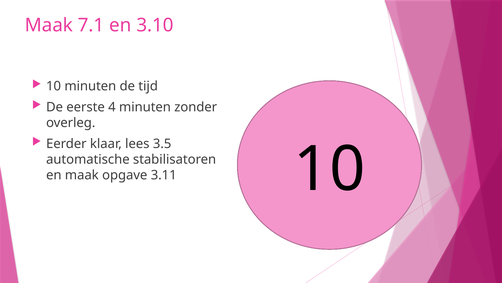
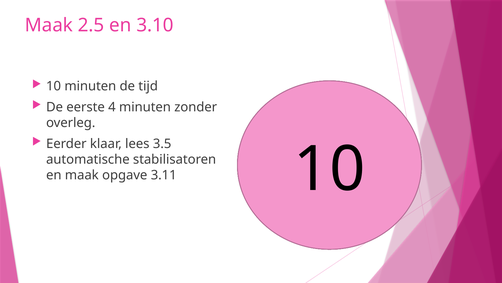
7.1: 7.1 -> 2.5
